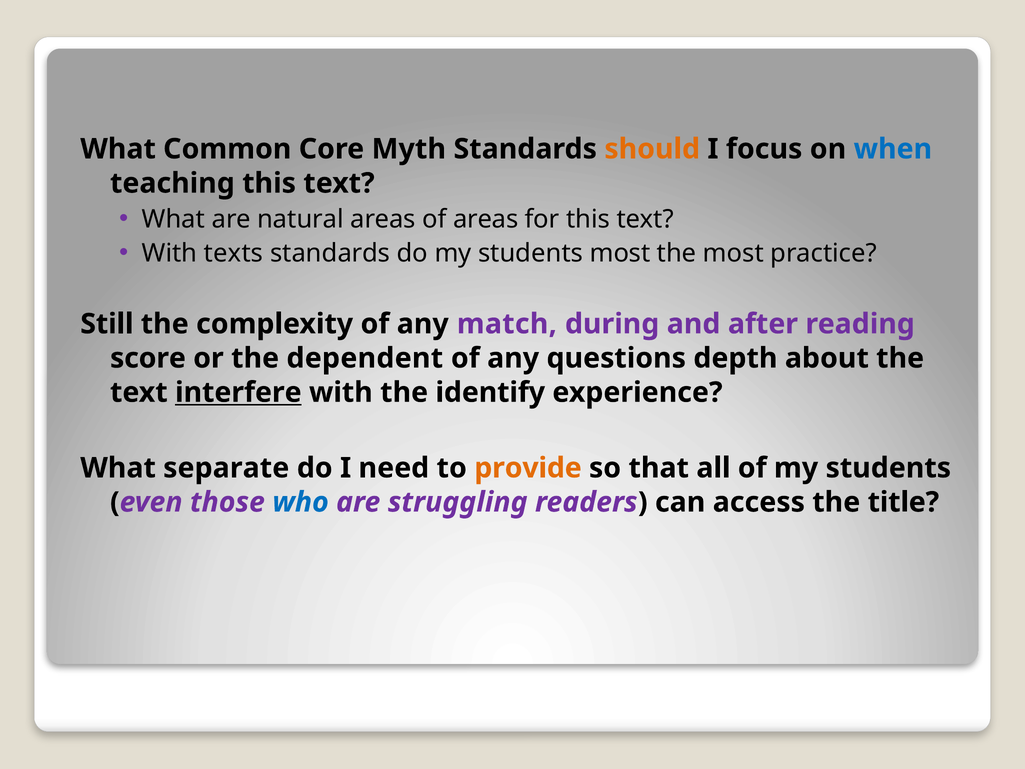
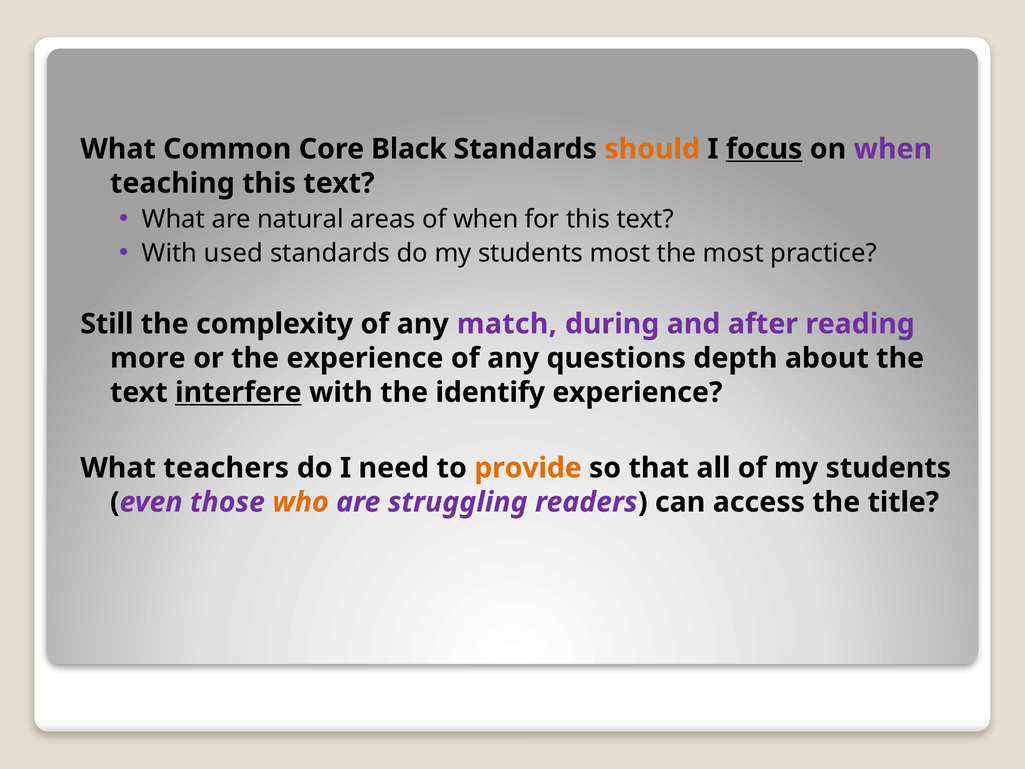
Myth: Myth -> Black
focus underline: none -> present
when at (893, 149) colour: blue -> purple
of areas: areas -> when
texts: texts -> used
score: score -> more
the dependent: dependent -> experience
separate: separate -> teachers
who colour: blue -> orange
